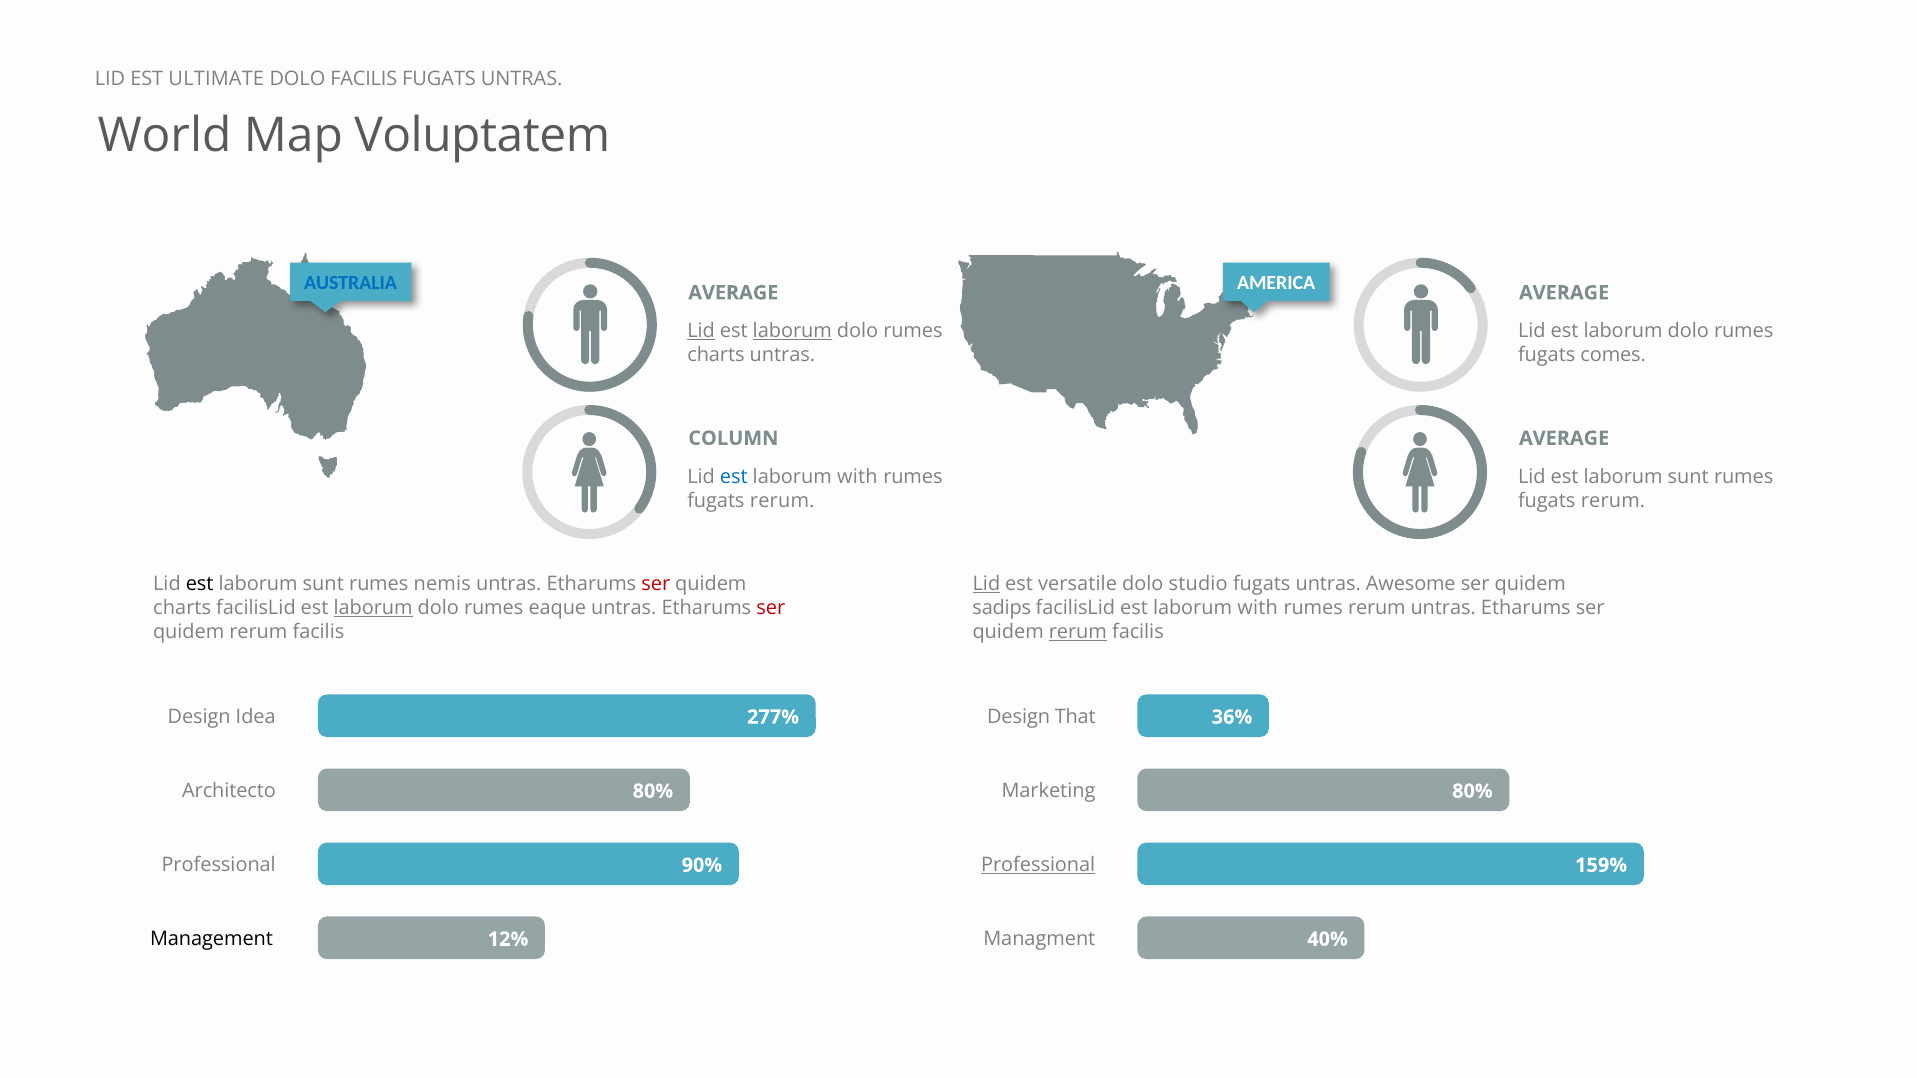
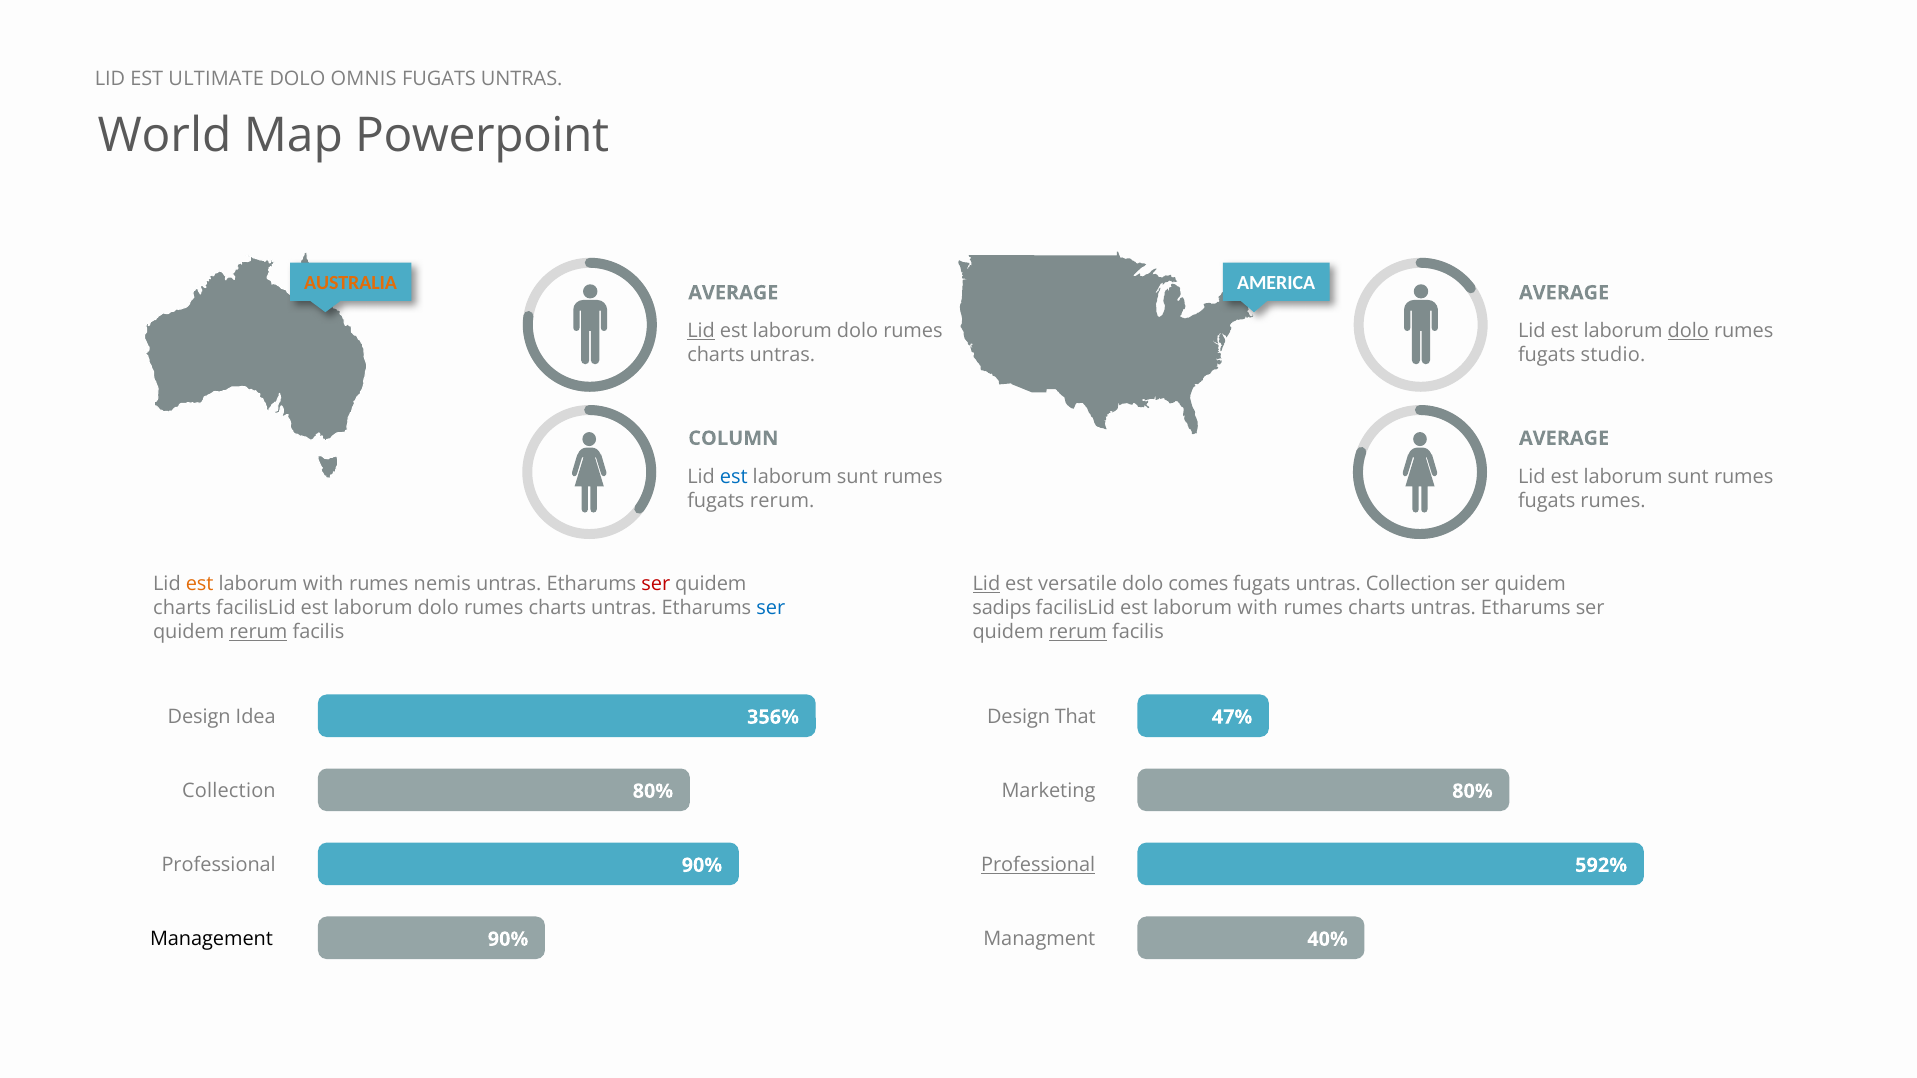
DOLO FACILIS: FACILIS -> OMNIS
Voluptatem: Voluptatem -> Powerpoint
AUSTRALIA colour: blue -> orange
laborum at (792, 331) underline: present -> none
dolo at (1688, 331) underline: none -> present
comes: comes -> studio
with at (857, 477): with -> sunt
rerum at (1613, 501): rerum -> rumes
est at (200, 584) colour: black -> orange
sunt at (323, 584): sunt -> with
studio: studio -> comes
untras Awesome: Awesome -> Collection
laborum at (373, 608) underline: present -> none
eaque at (557, 608): eaque -> charts
ser at (771, 608) colour: red -> blue
rerum at (1377, 608): rerum -> charts
rerum at (258, 632) underline: none -> present
277%: 277% -> 356%
36%: 36% -> 47%
Architecto at (229, 791): Architecto -> Collection
159%: 159% -> 592%
12% at (508, 939): 12% -> 90%
